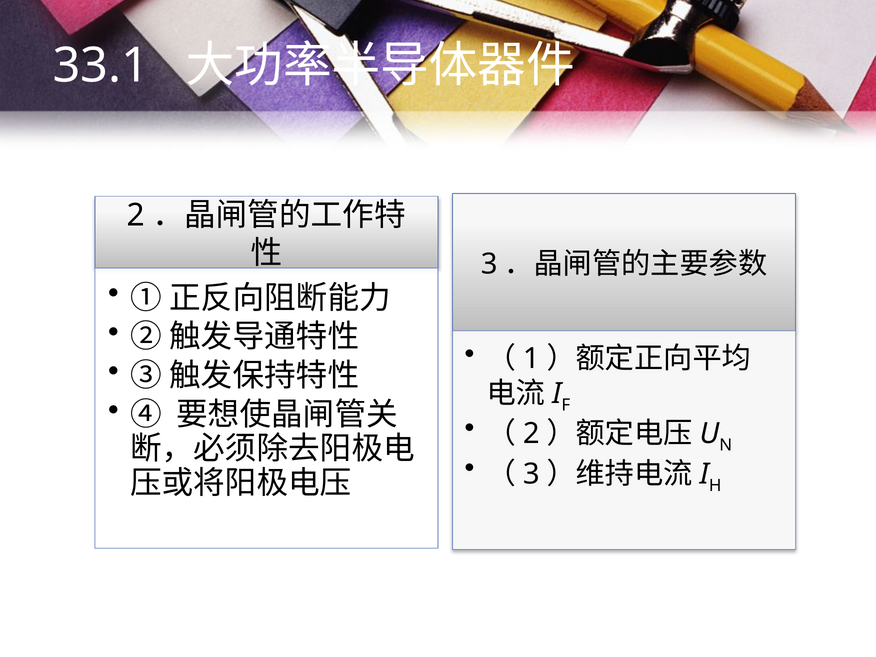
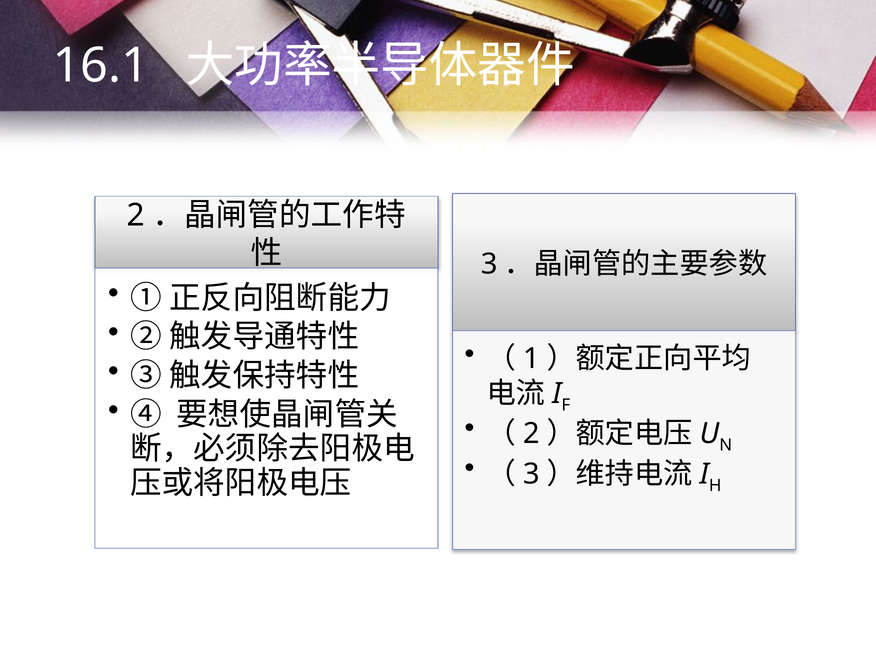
33.1: 33.1 -> 16.1
